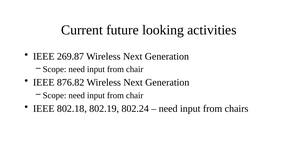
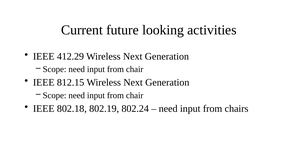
269.87: 269.87 -> 412.29
876.82: 876.82 -> 812.15
